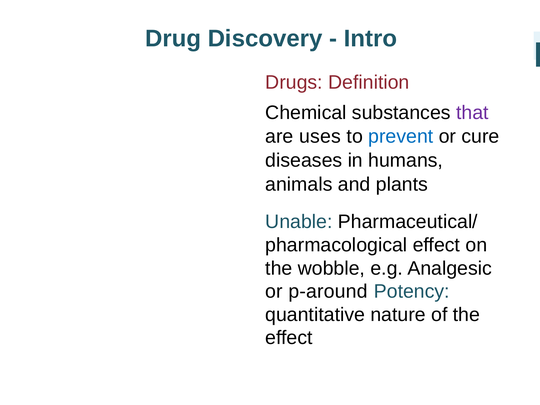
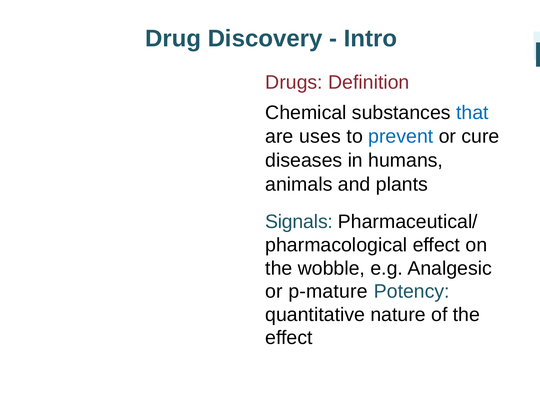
that colour: purple -> blue
Unable: Unable -> Signals
p-around: p-around -> p-mature
